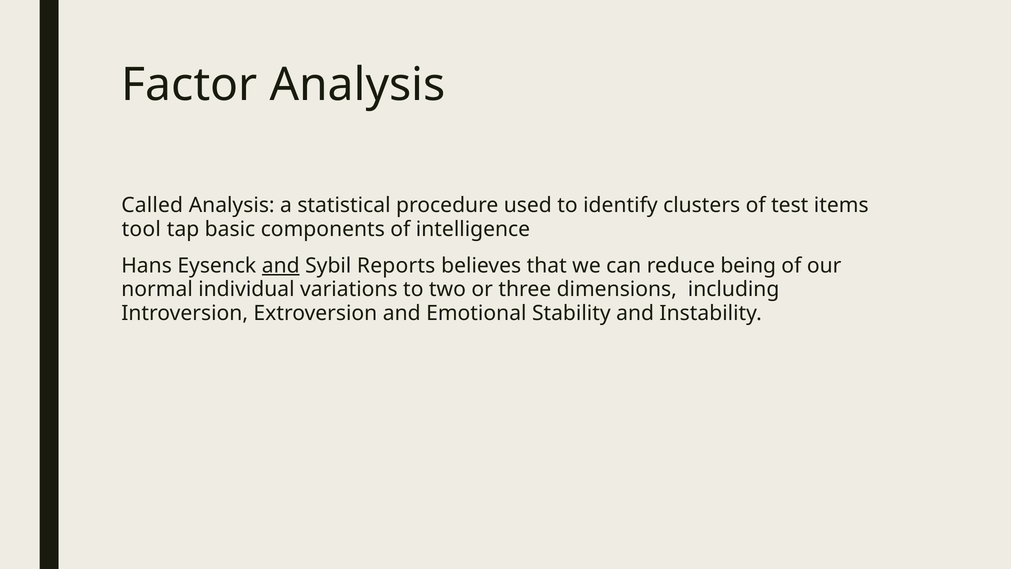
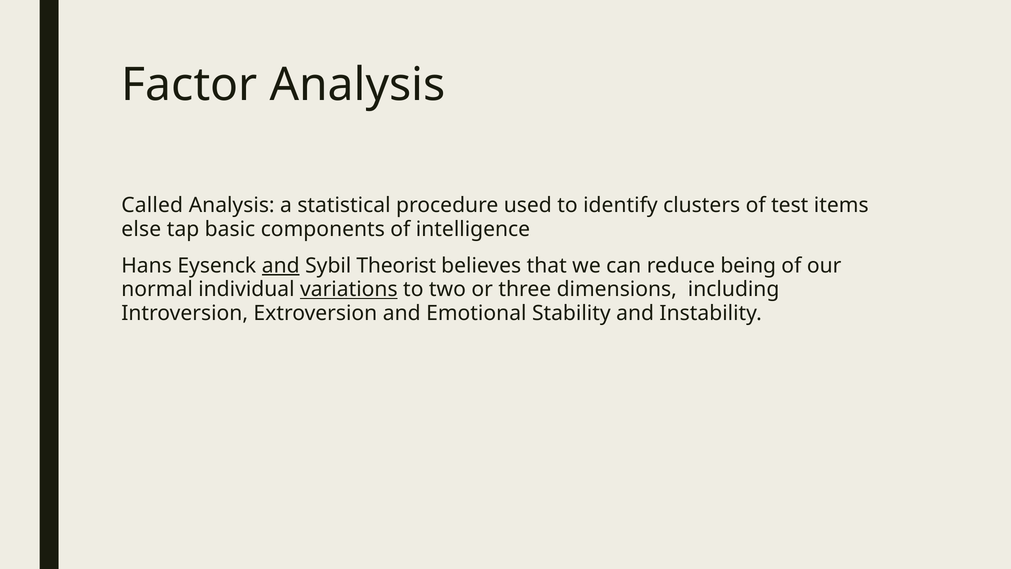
tool: tool -> else
Reports: Reports -> Theorist
variations underline: none -> present
